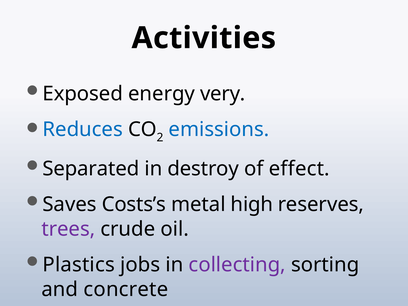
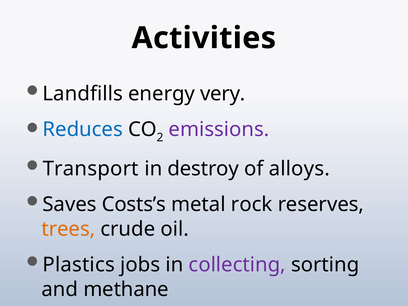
Exposed: Exposed -> Landfills
emissions colour: blue -> purple
Separated: Separated -> Transport
effect: effect -> alloys
high: high -> rock
trees colour: purple -> orange
concrete: concrete -> methane
